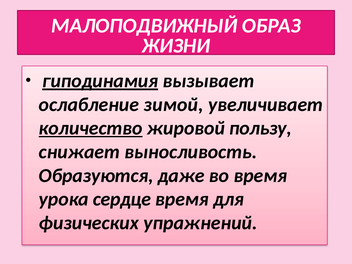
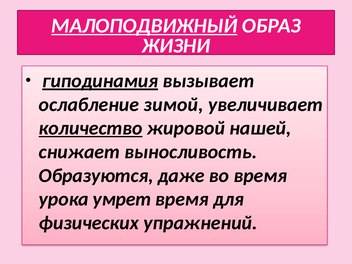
МАЛОПОДВИЖНЫЙ underline: none -> present
пользу: пользу -> нашей
сердце: сердце -> умрет
